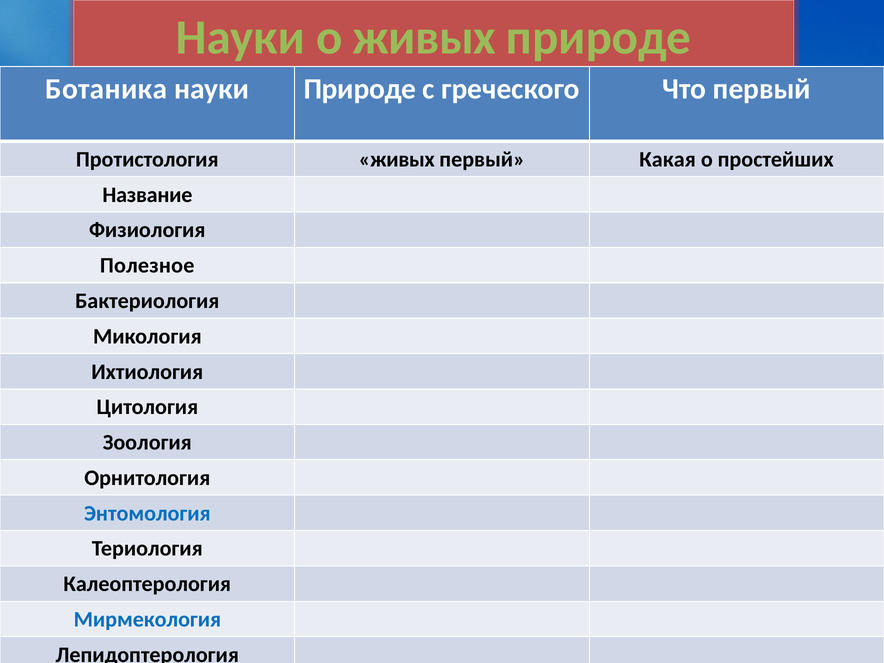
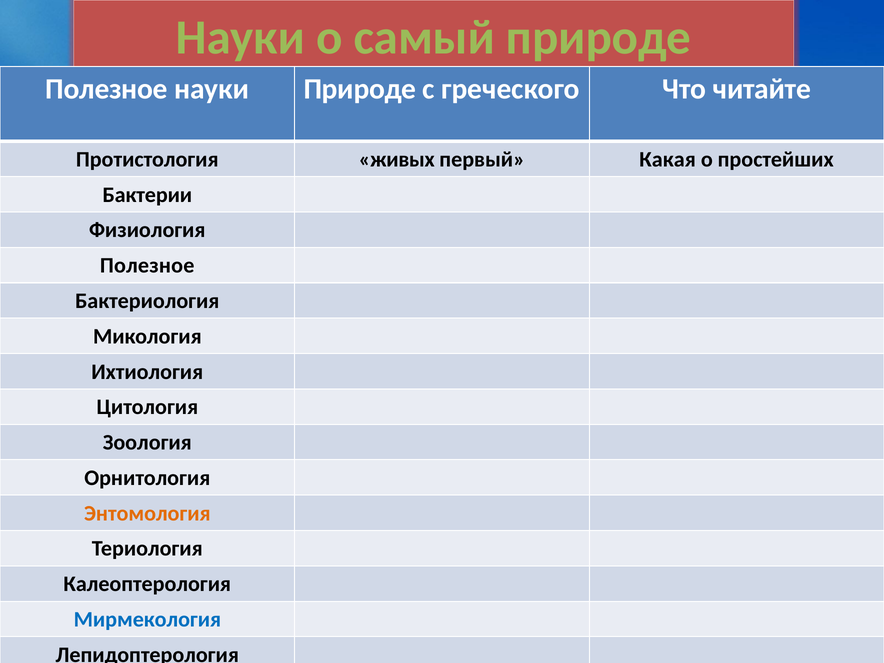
о живых: живых -> самый
Ботаника at (106, 89): Ботаника -> Полезное
Что первый: первый -> читайте
Название: Название -> Бактерии
Энтомология colour: blue -> orange
